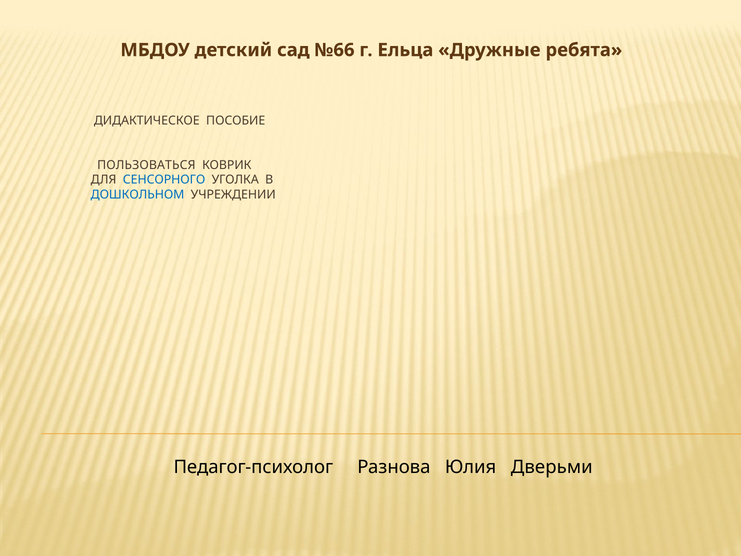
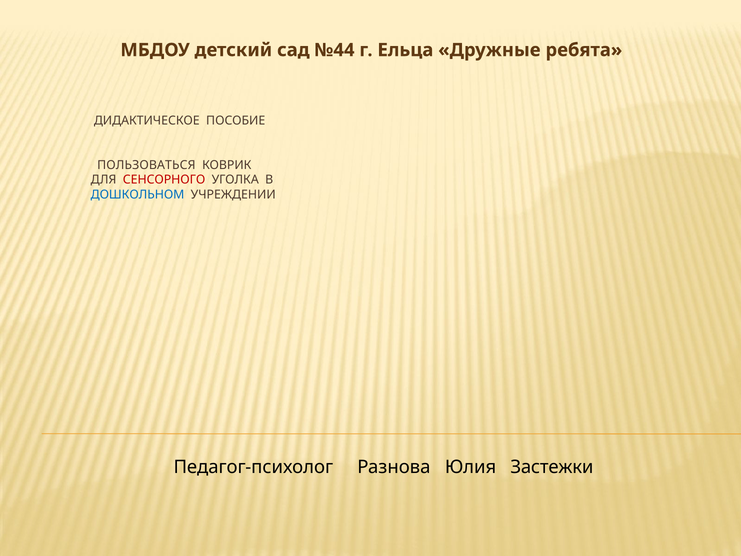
№66: №66 -> №44
СЕНСОРНОГО colour: blue -> red
Дверьми: Дверьми -> Застежки
